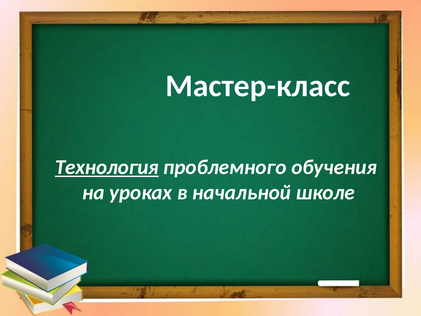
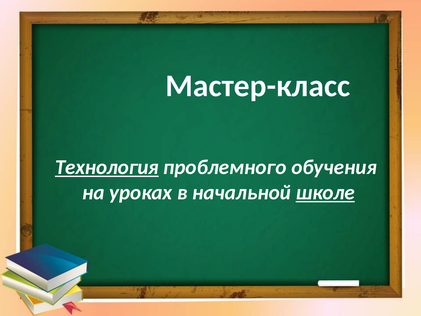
школе underline: none -> present
